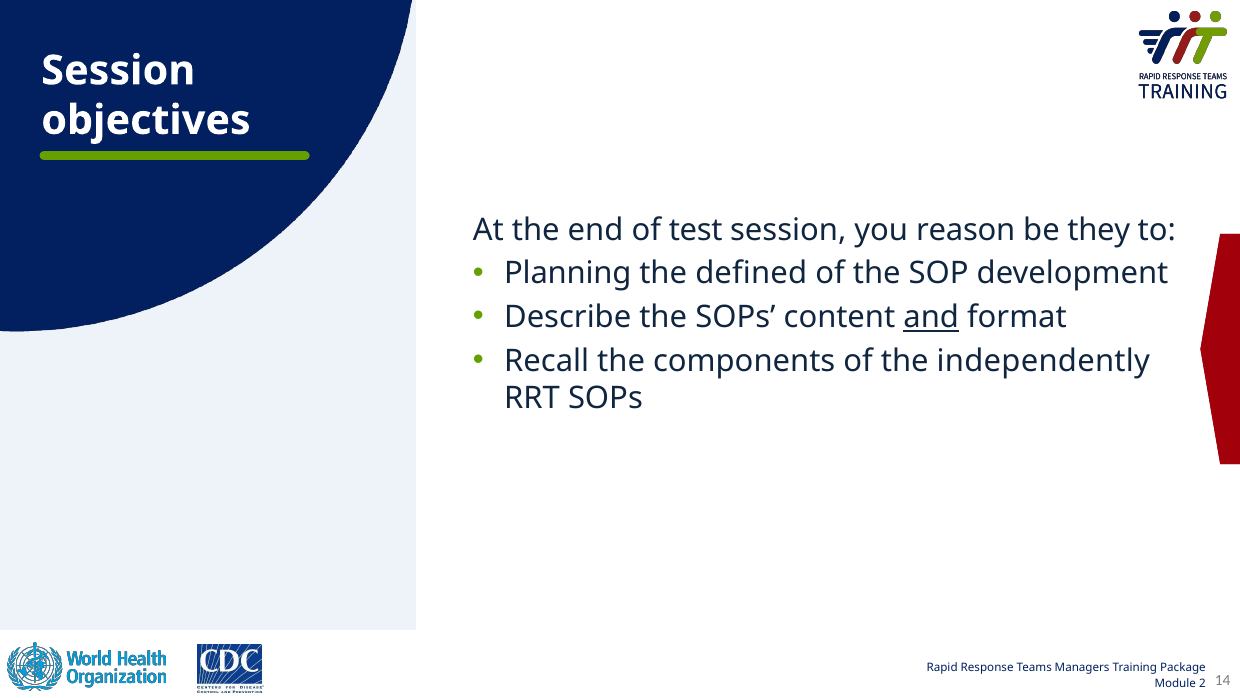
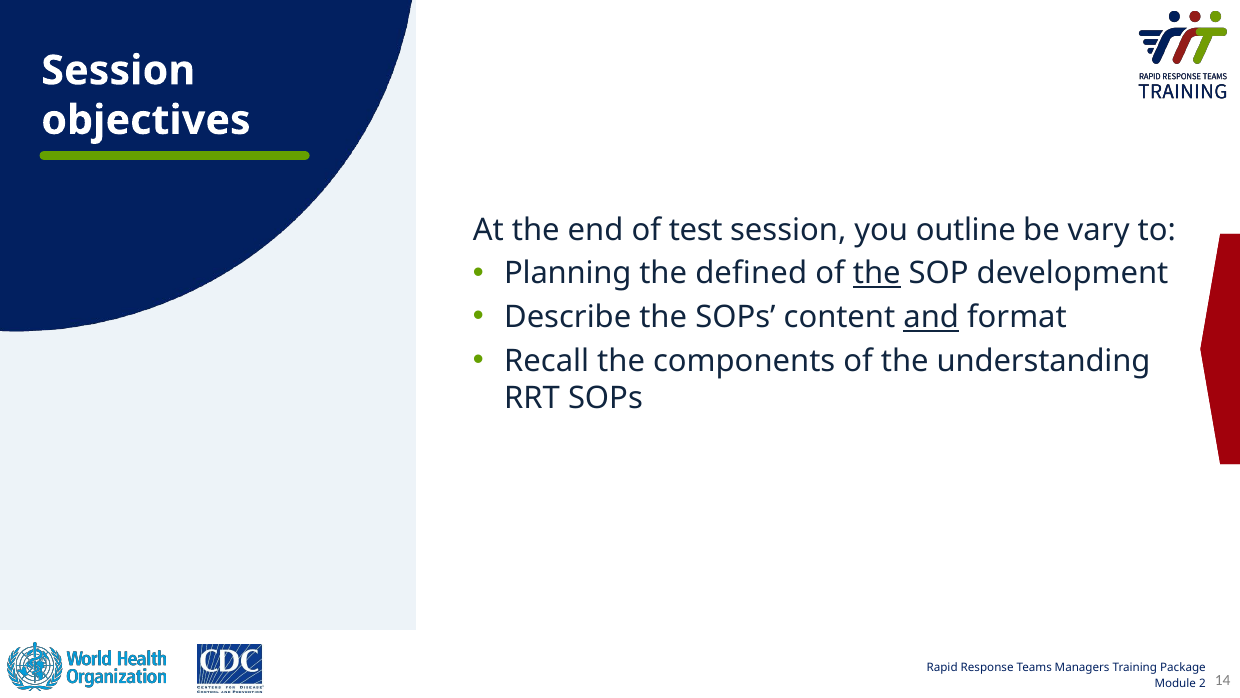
reason: reason -> outline
they: they -> vary
the at (877, 273) underline: none -> present
independently: independently -> understanding
